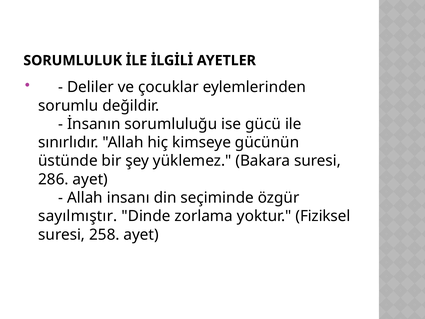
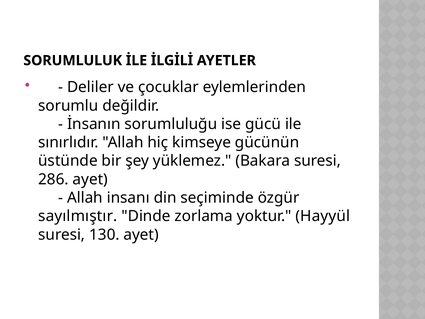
Fiziksel: Fiziksel -> Hayyül
258: 258 -> 130
